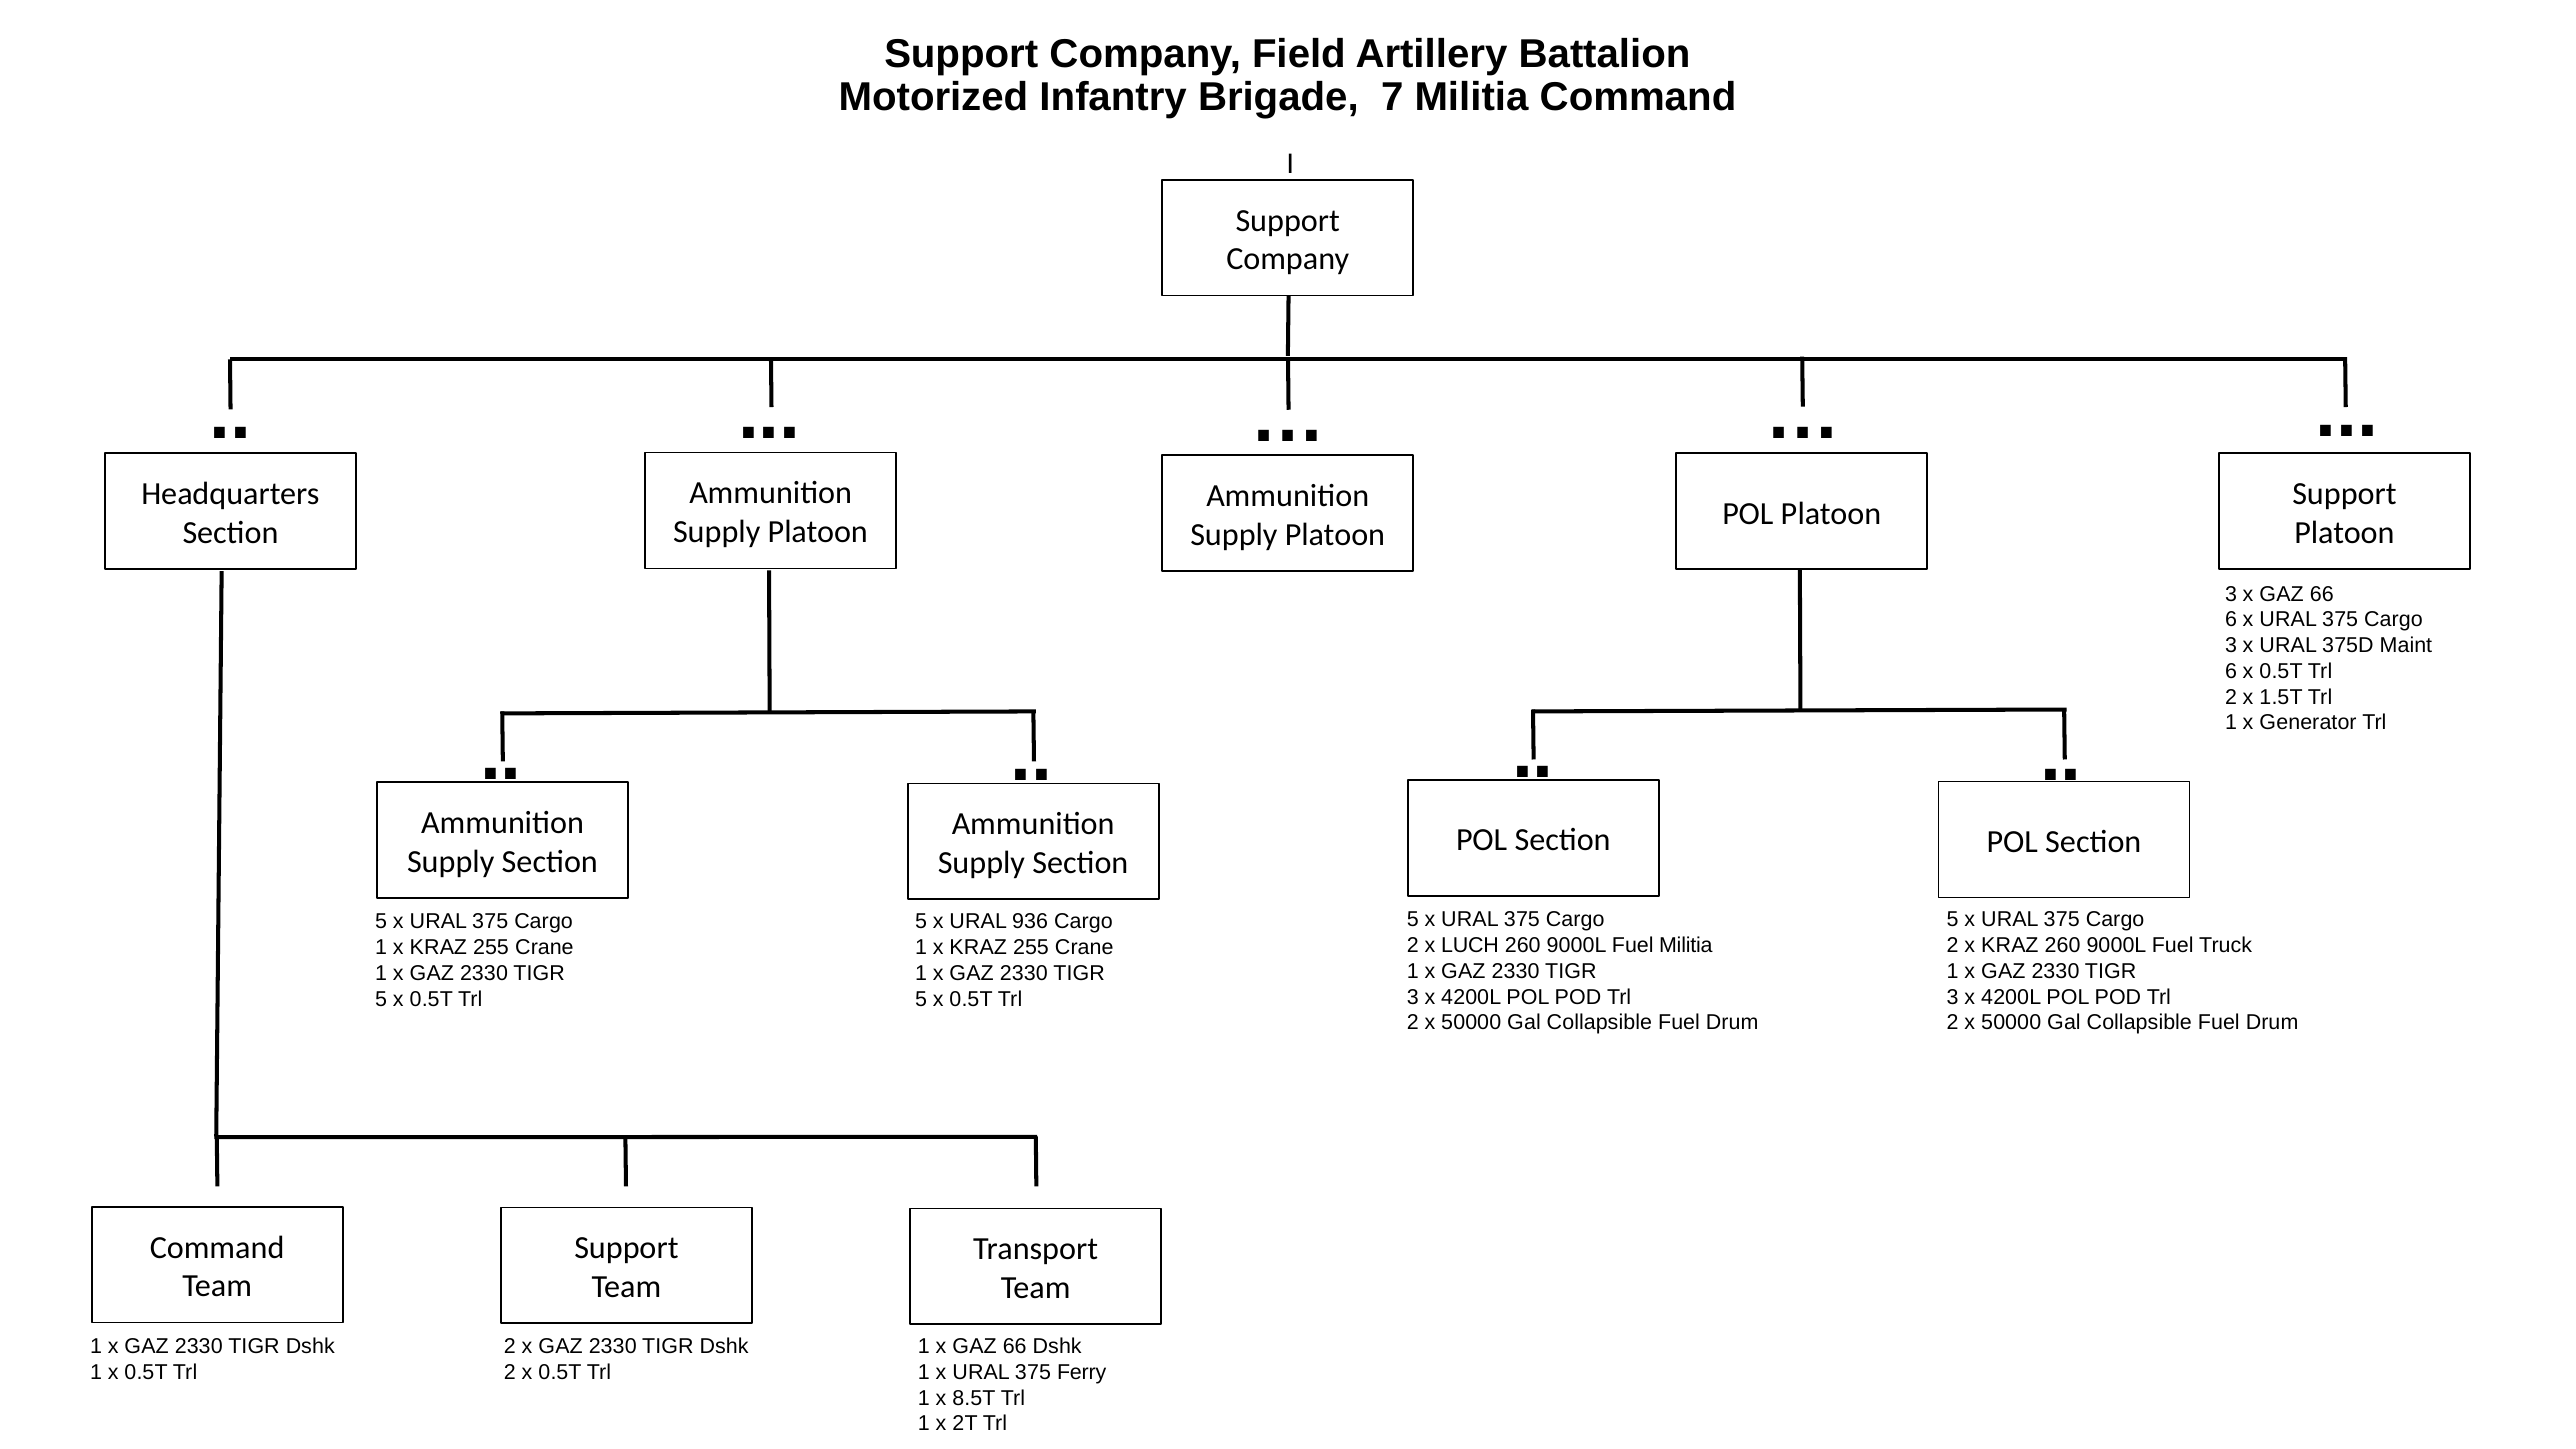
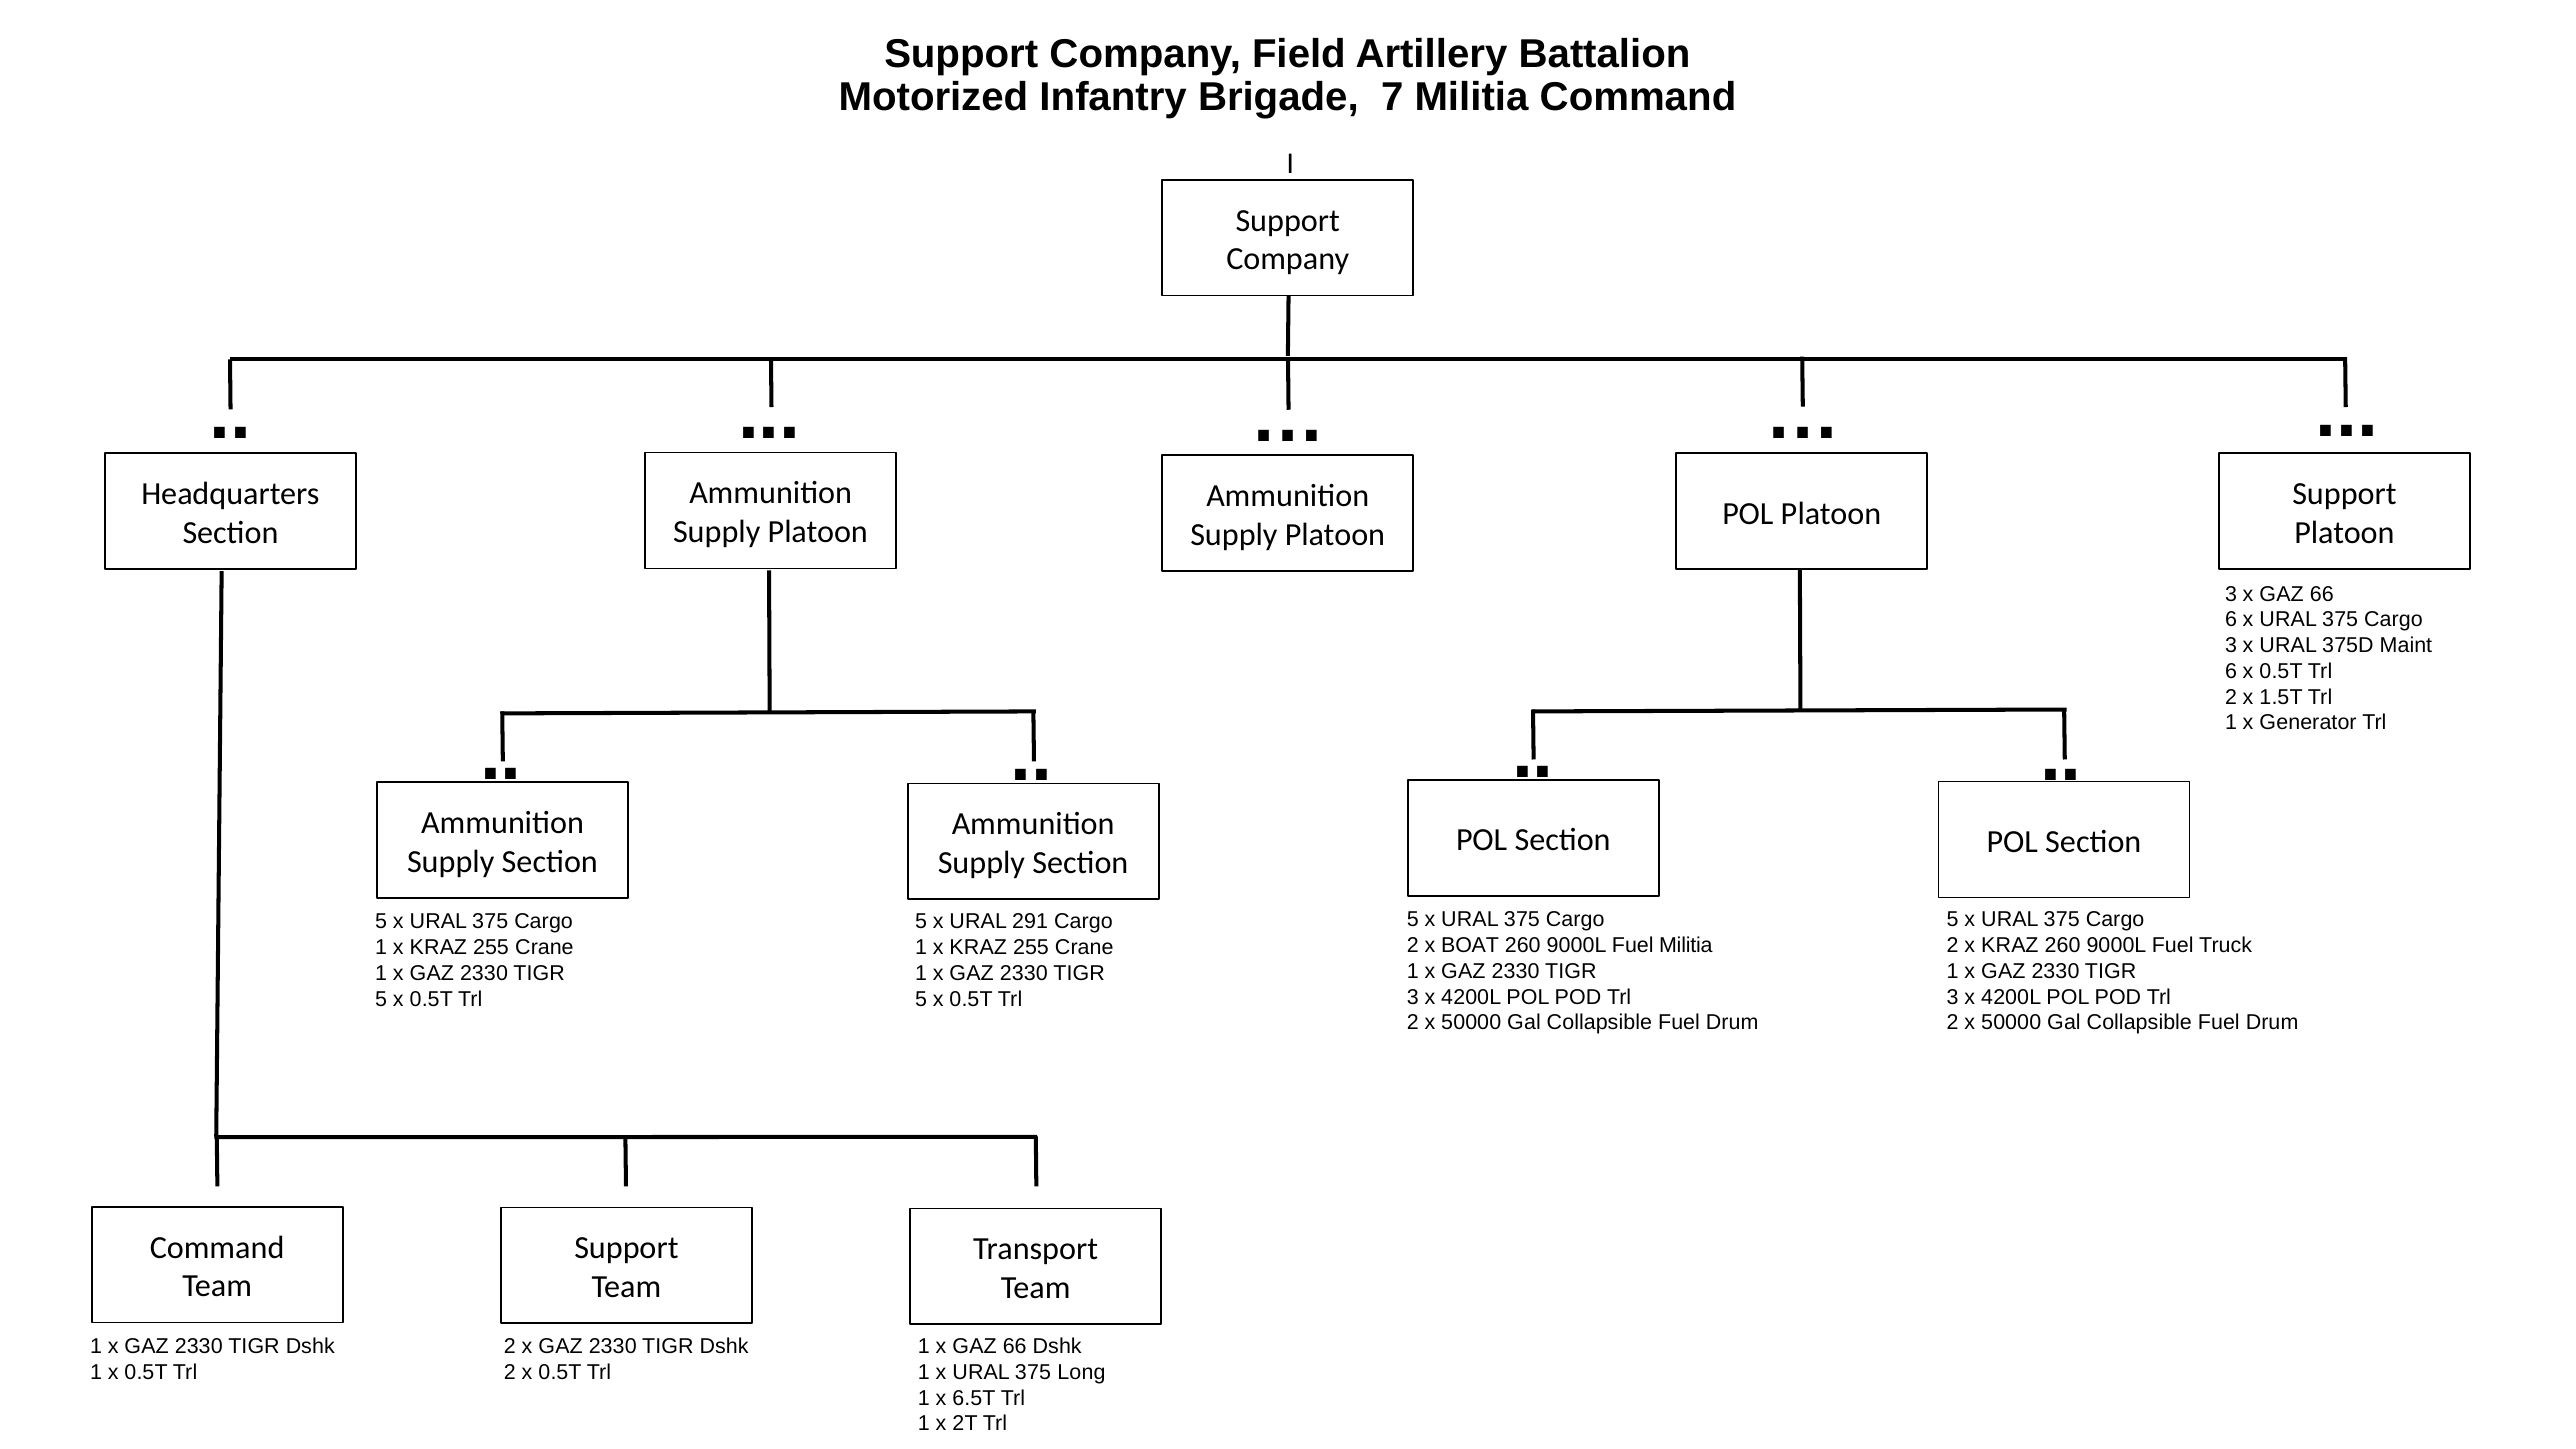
936: 936 -> 291
LUCH: LUCH -> BOAT
Ferry: Ferry -> Long
8.5T: 8.5T -> 6.5T
